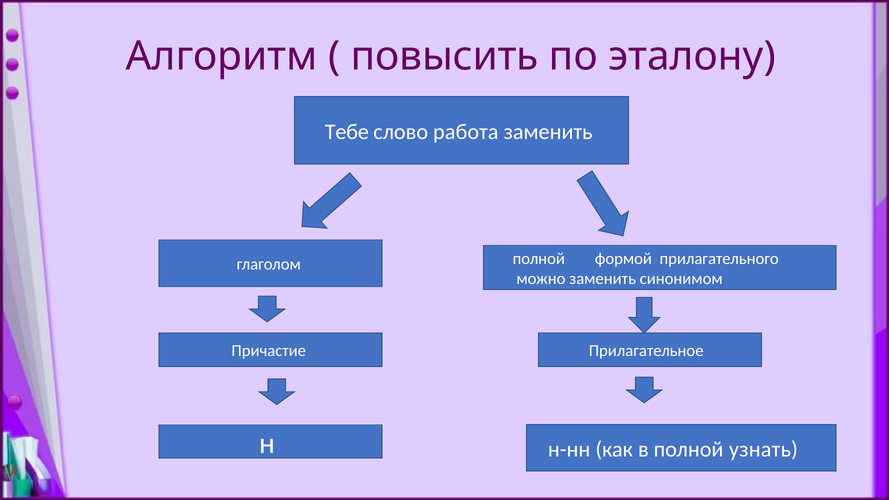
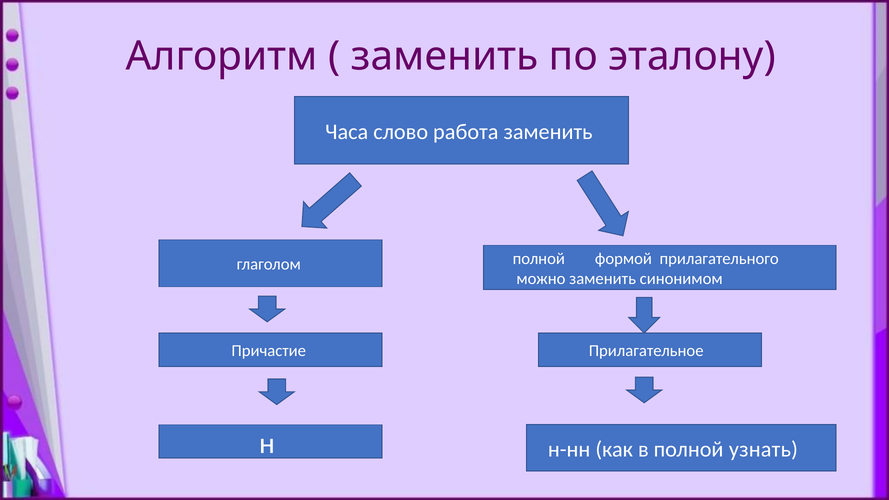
повысить at (445, 56): повысить -> заменить
Тебе: Тебе -> Часа
